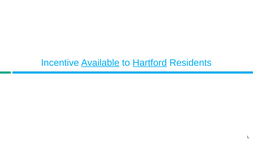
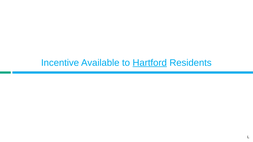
Available underline: present -> none
